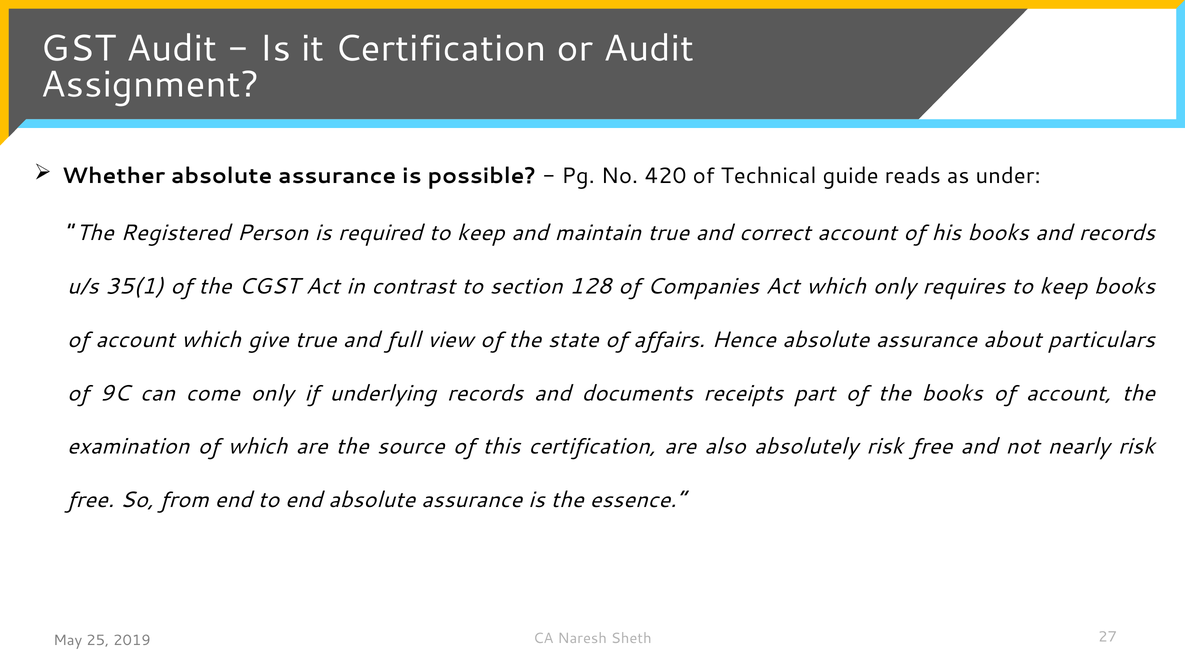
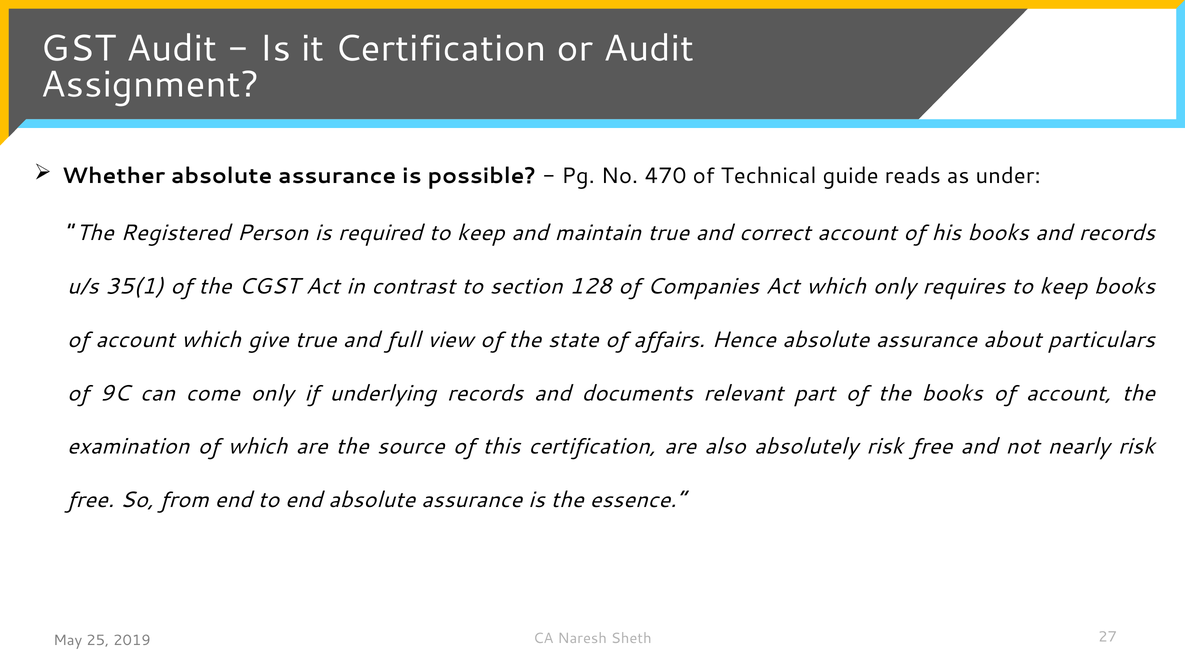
420: 420 -> 470
receipts: receipts -> relevant
